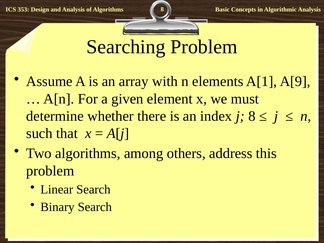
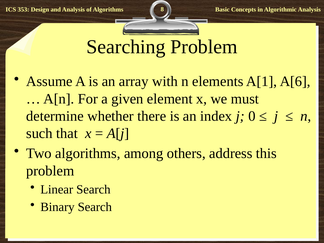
A[9: A[9 -> A[6
j 8: 8 -> 0
